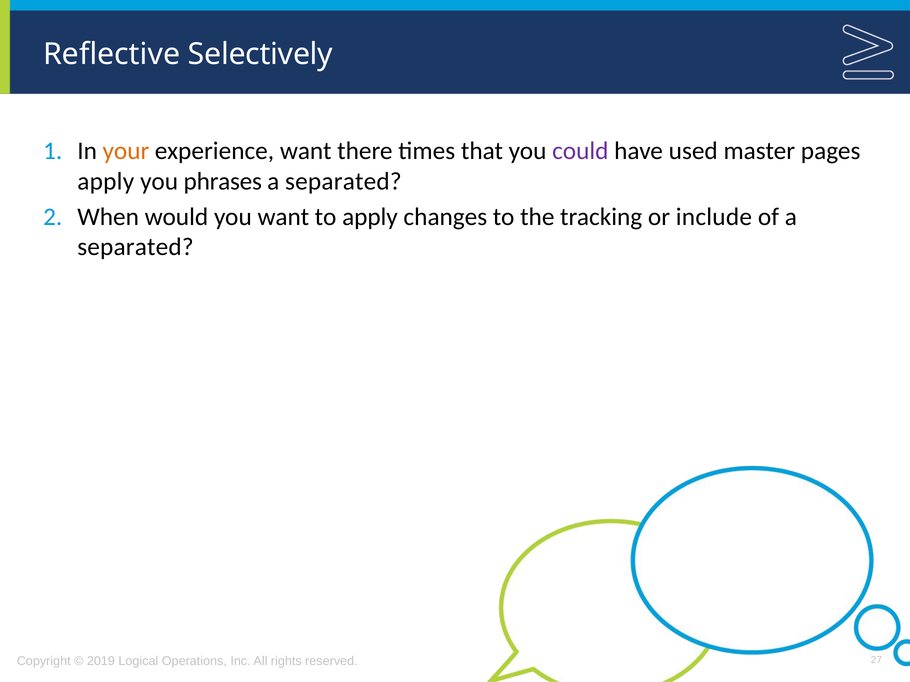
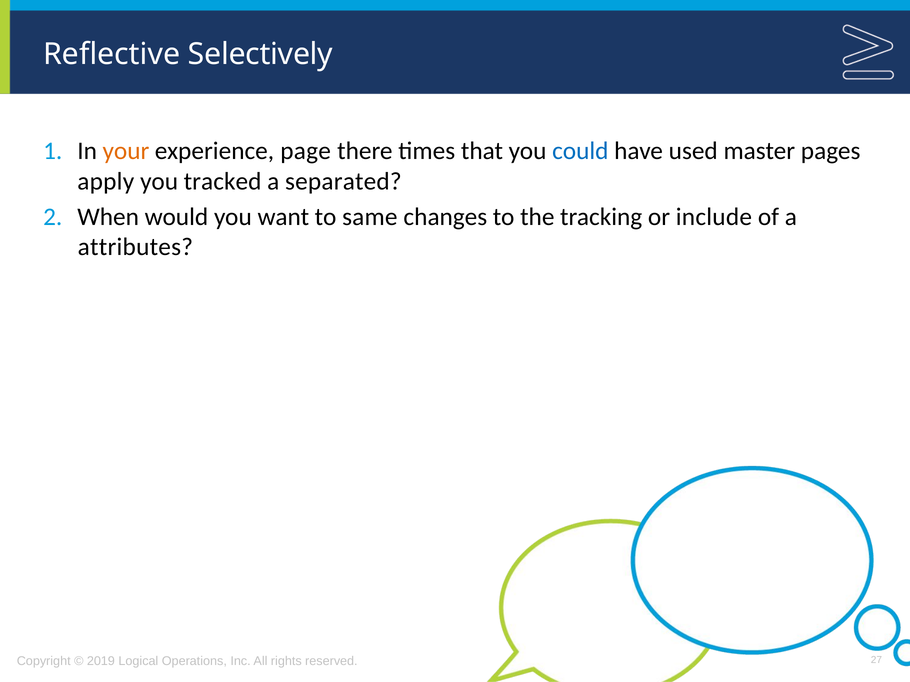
experience want: want -> page
could colour: purple -> blue
phrases: phrases -> tracked
to apply: apply -> same
separated at (135, 247): separated -> attributes
